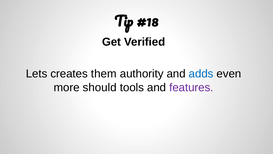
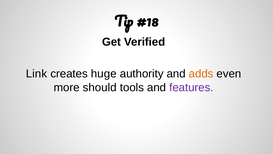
Lets: Lets -> Link
them: them -> huge
adds colour: blue -> orange
